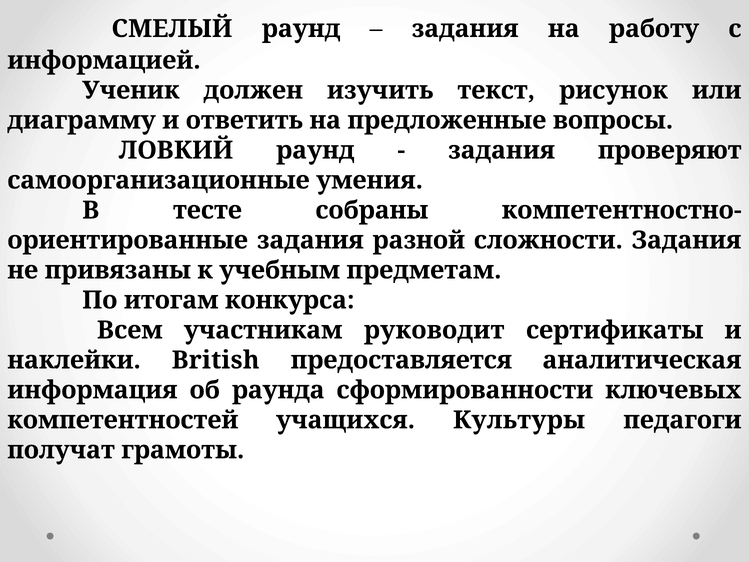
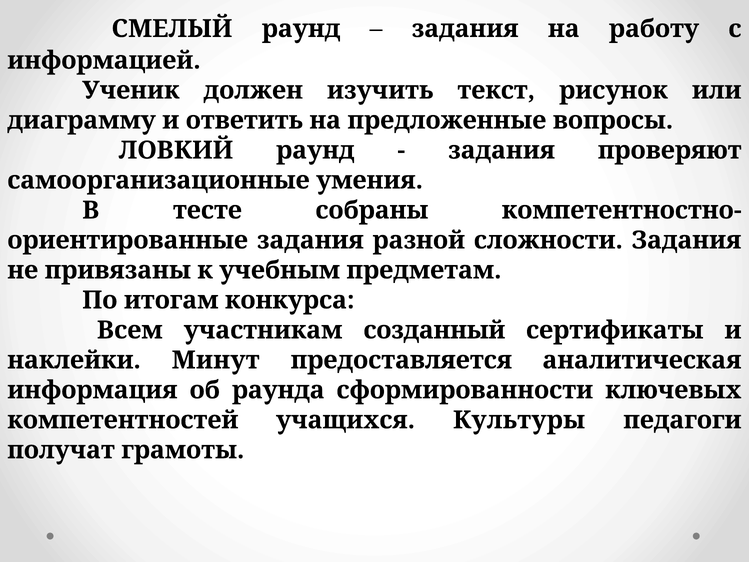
руководит: руководит -> созданный
British: British -> Минут
